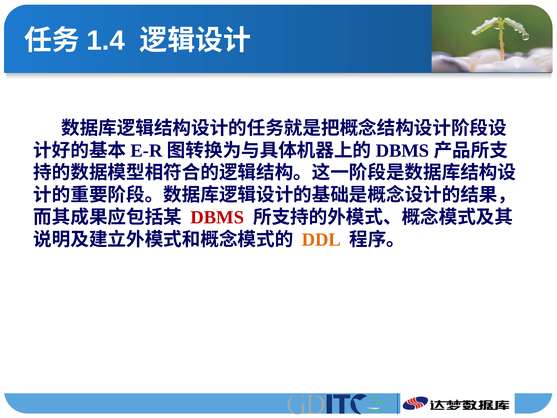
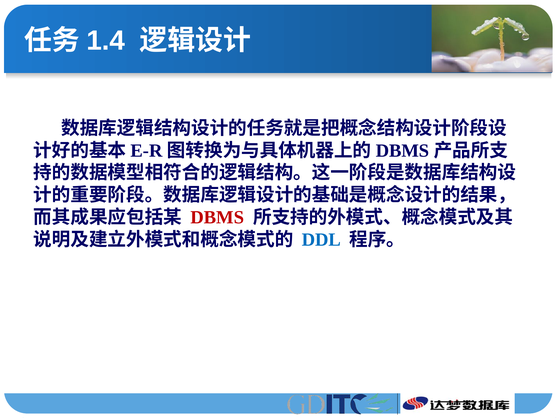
DDL colour: orange -> blue
